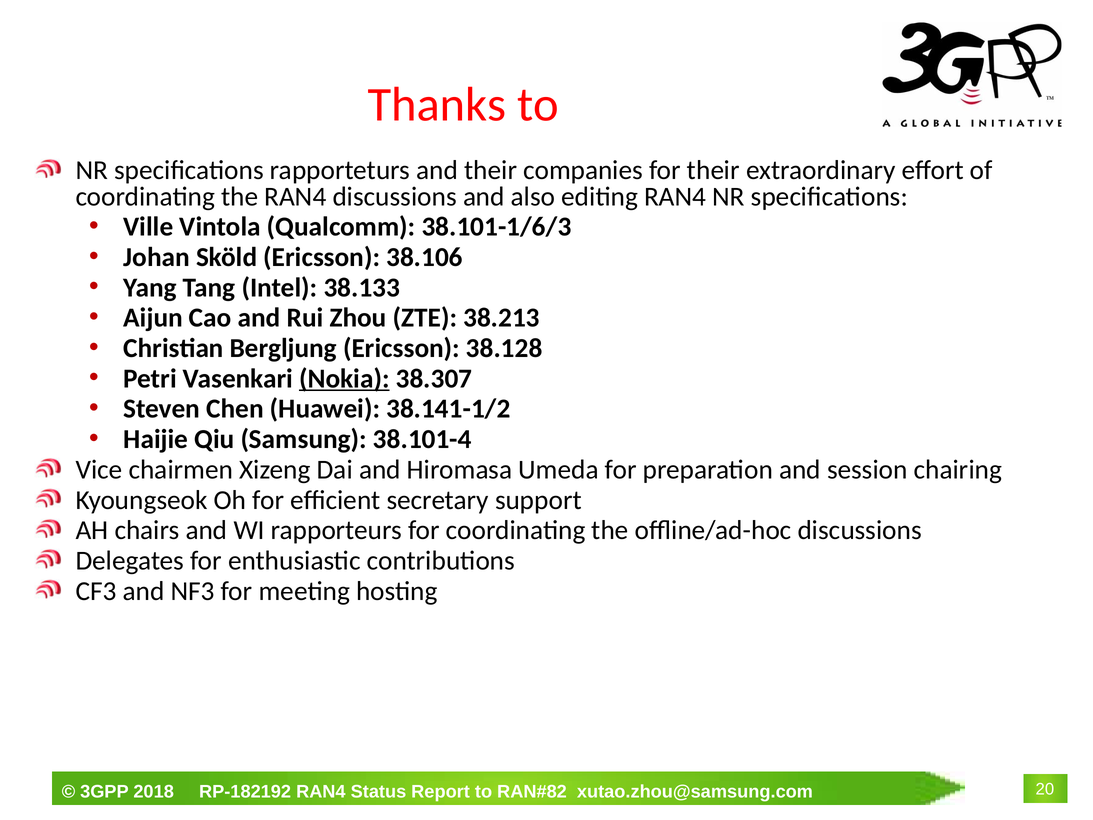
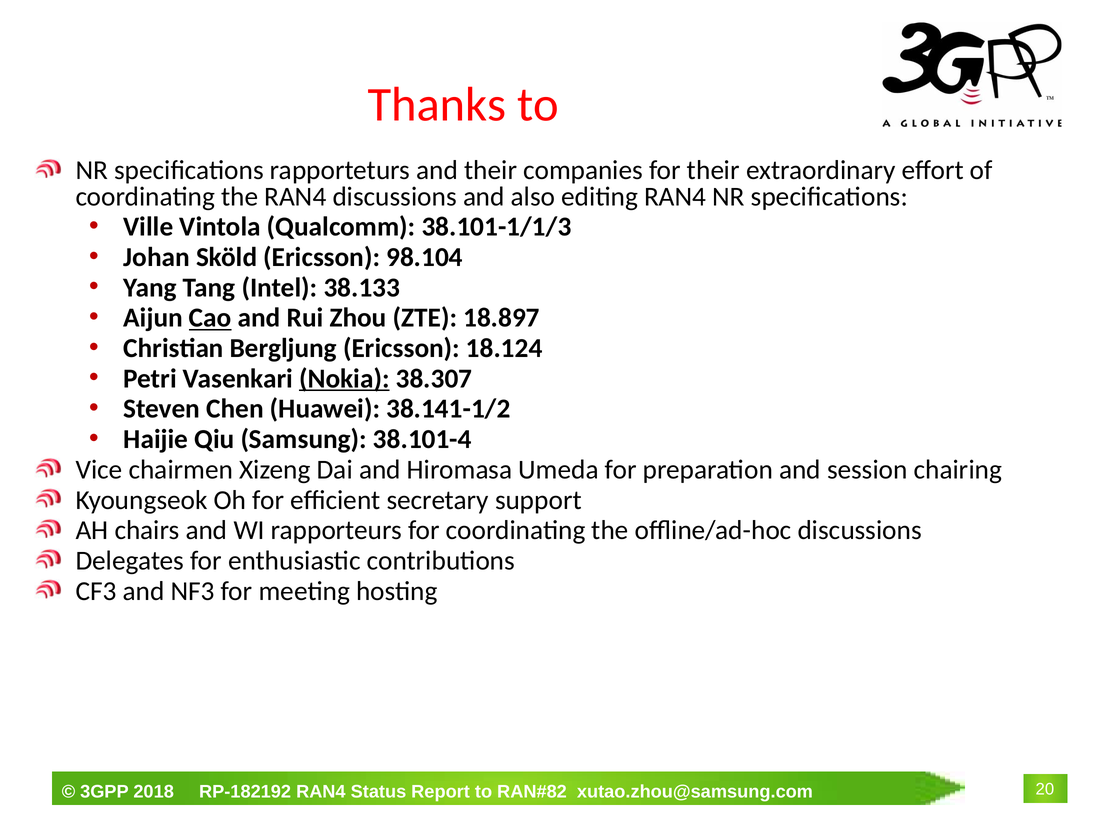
38.101-1/6/3: 38.101-1/6/3 -> 38.101-1/1/3
38.106: 38.106 -> 98.104
Cao underline: none -> present
38.213: 38.213 -> 18.897
38.128: 38.128 -> 18.124
